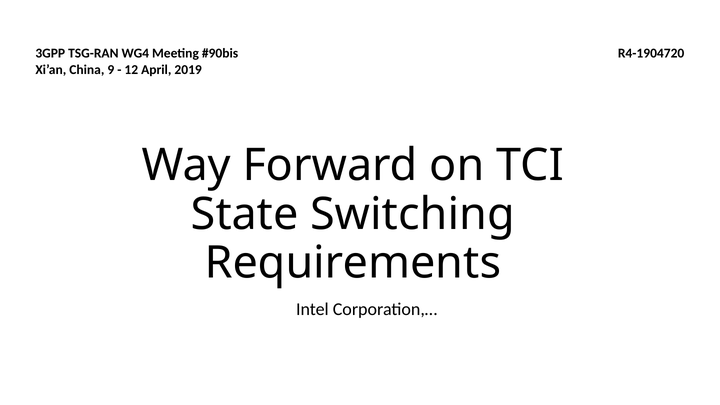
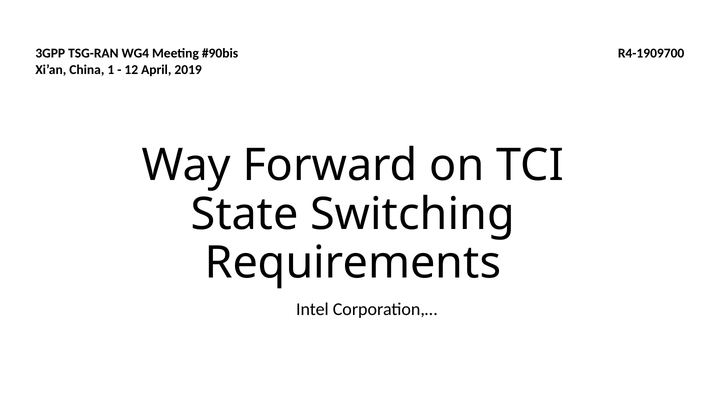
R4-1904720: R4-1904720 -> R4-1909700
9: 9 -> 1
